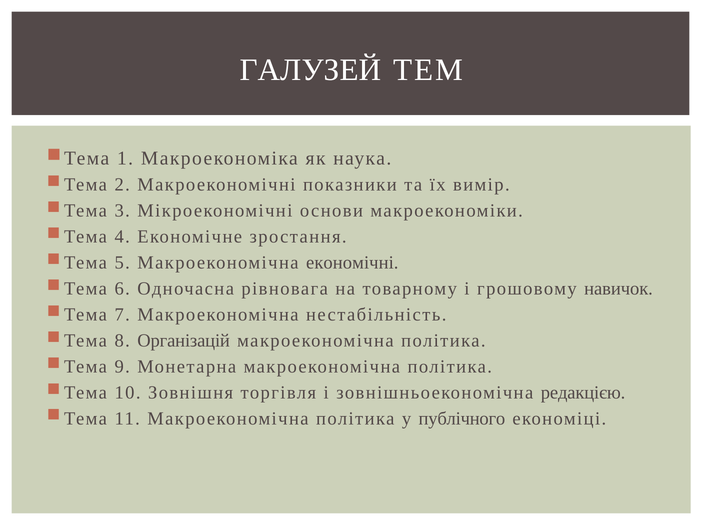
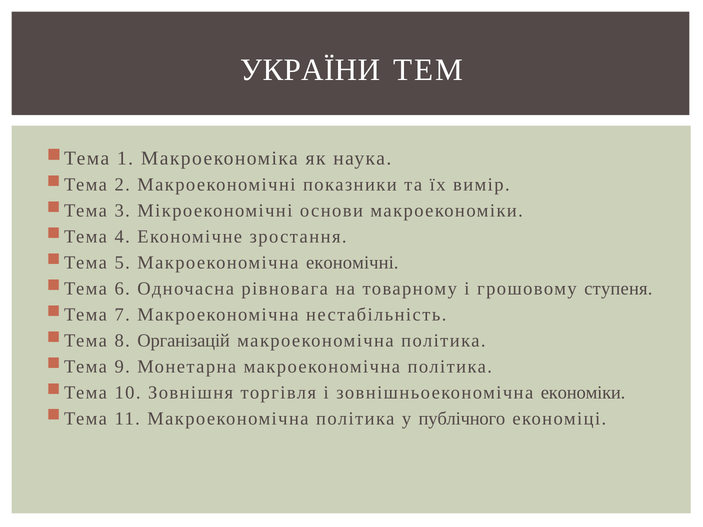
ГАЛУЗЕЙ: ГАЛУЗЕЙ -> УКРАЇНИ
навичок: навичок -> ступеня
редакцією: редакцією -> економіки
